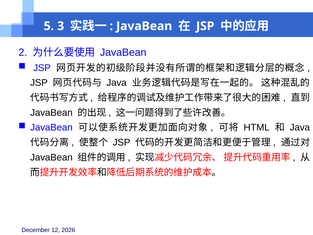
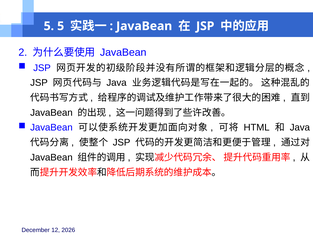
5 3: 3 -> 5
